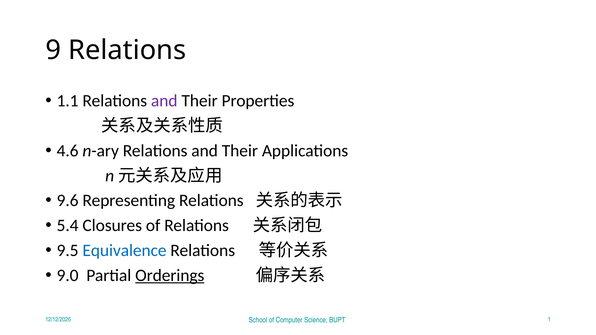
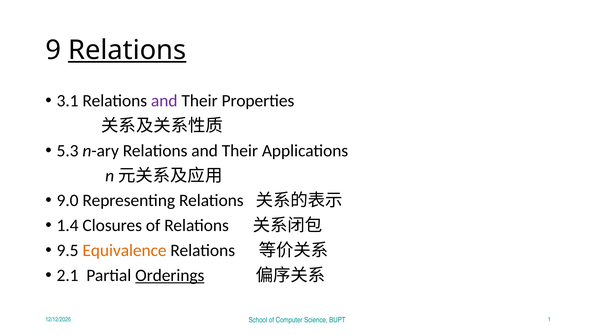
Relations at (127, 50) underline: none -> present
1.1: 1.1 -> 3.1
4.6: 4.6 -> 5.3
9.6: 9.6 -> 9.0
5.4: 5.4 -> 1.4
Equivalence colour: blue -> orange
9.0: 9.0 -> 2.1
